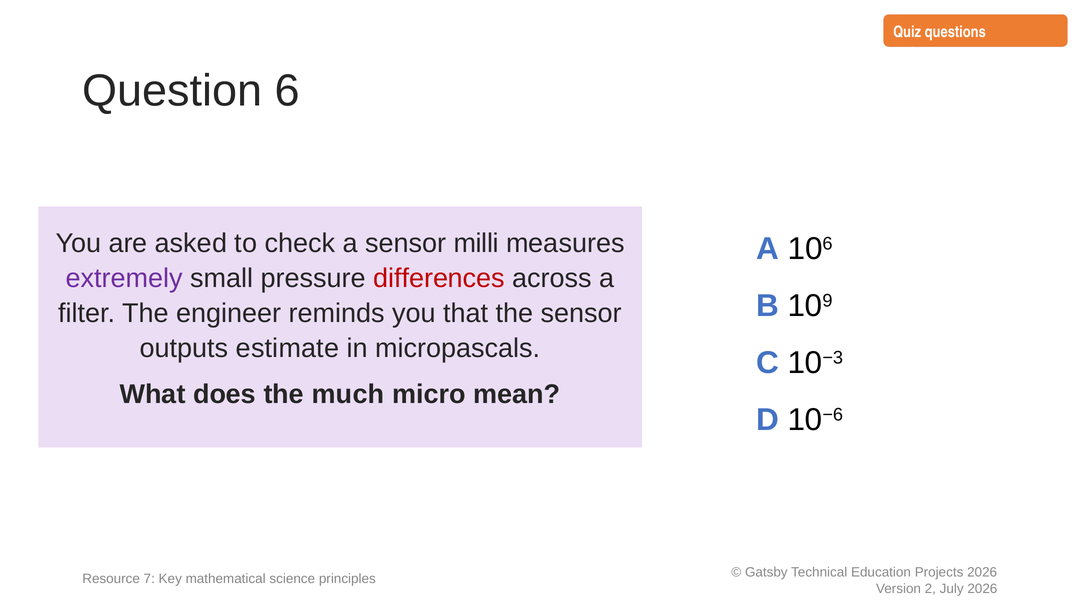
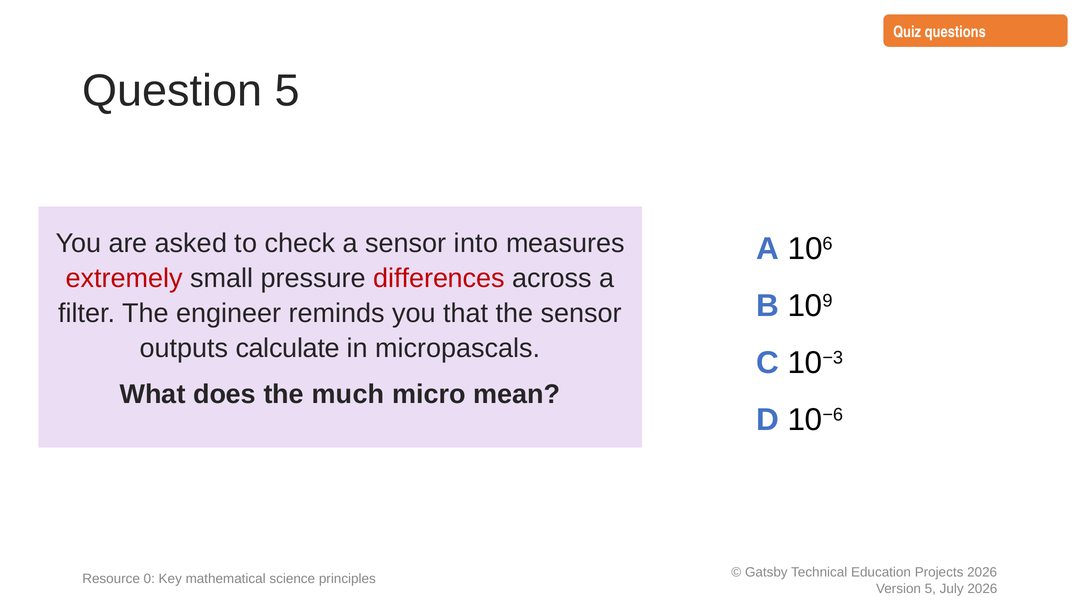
Question 6: 6 -> 5
milli: milli -> into
extremely colour: purple -> red
estimate: estimate -> calculate
7: 7 -> 0
2 at (930, 588): 2 -> 5
